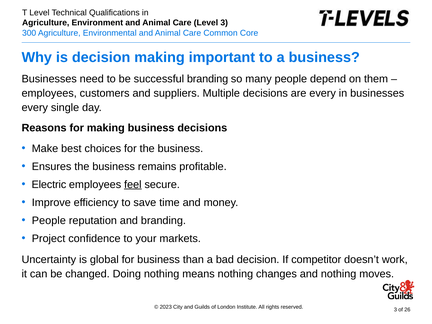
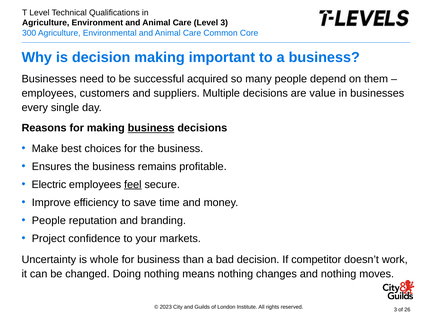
successful branding: branding -> acquired
are every: every -> value
business at (151, 128) underline: none -> present
global: global -> whole
